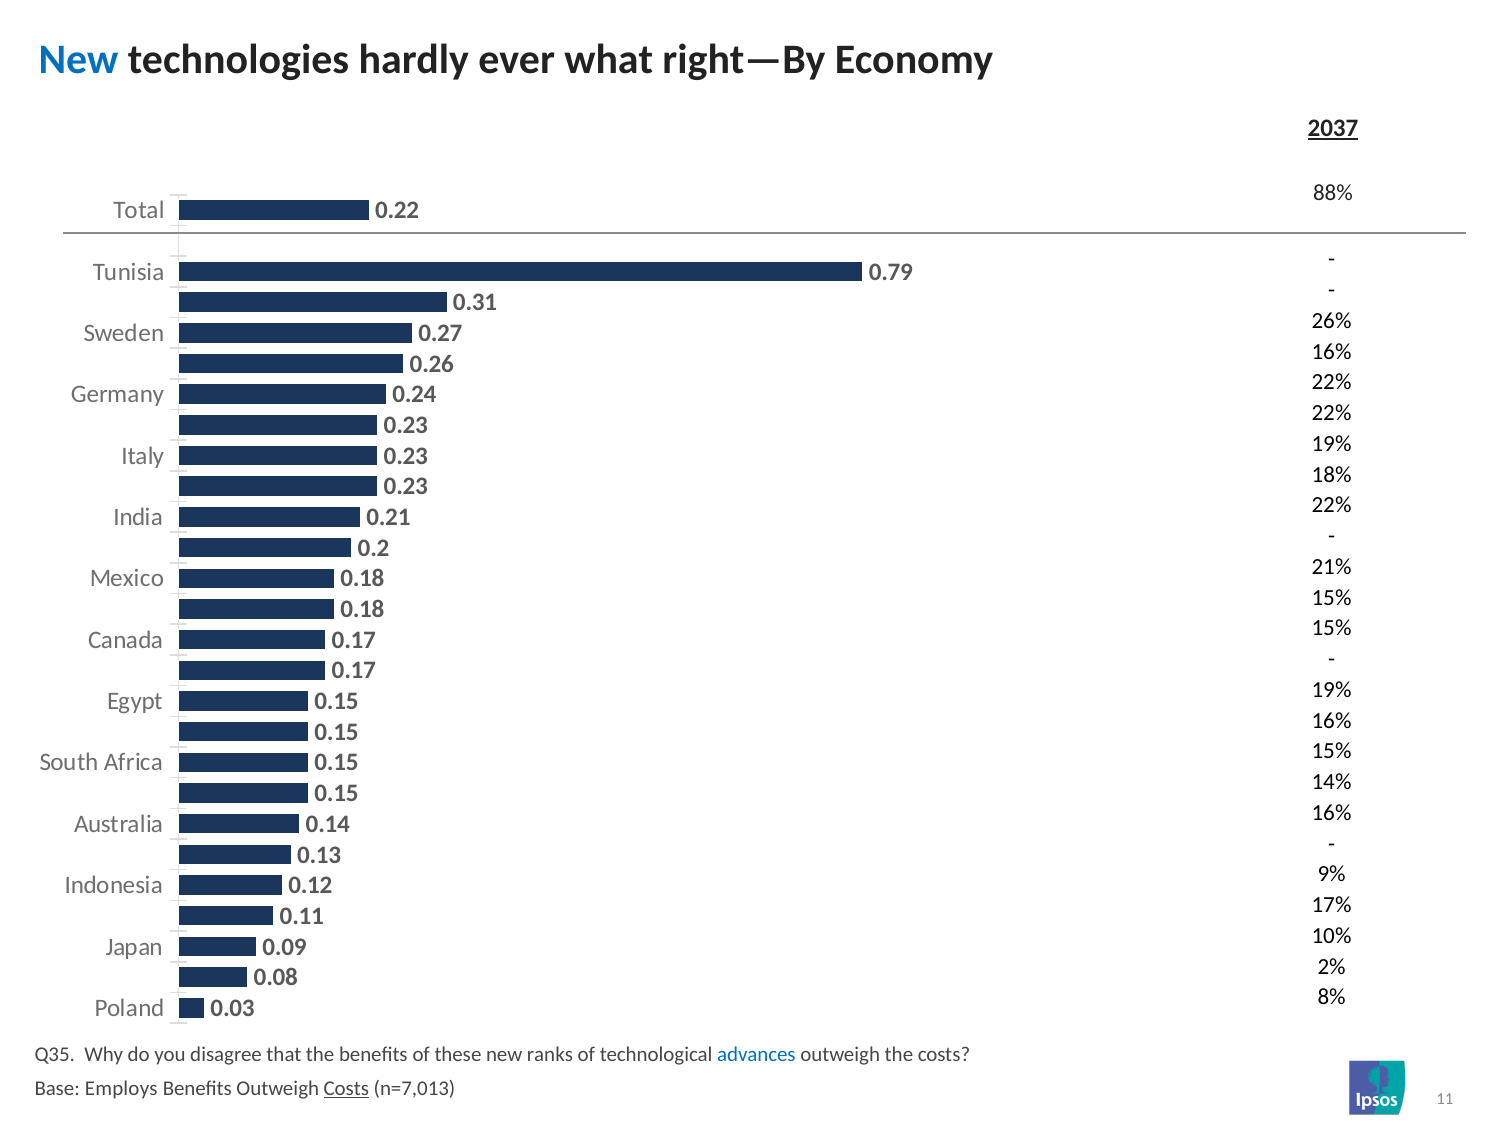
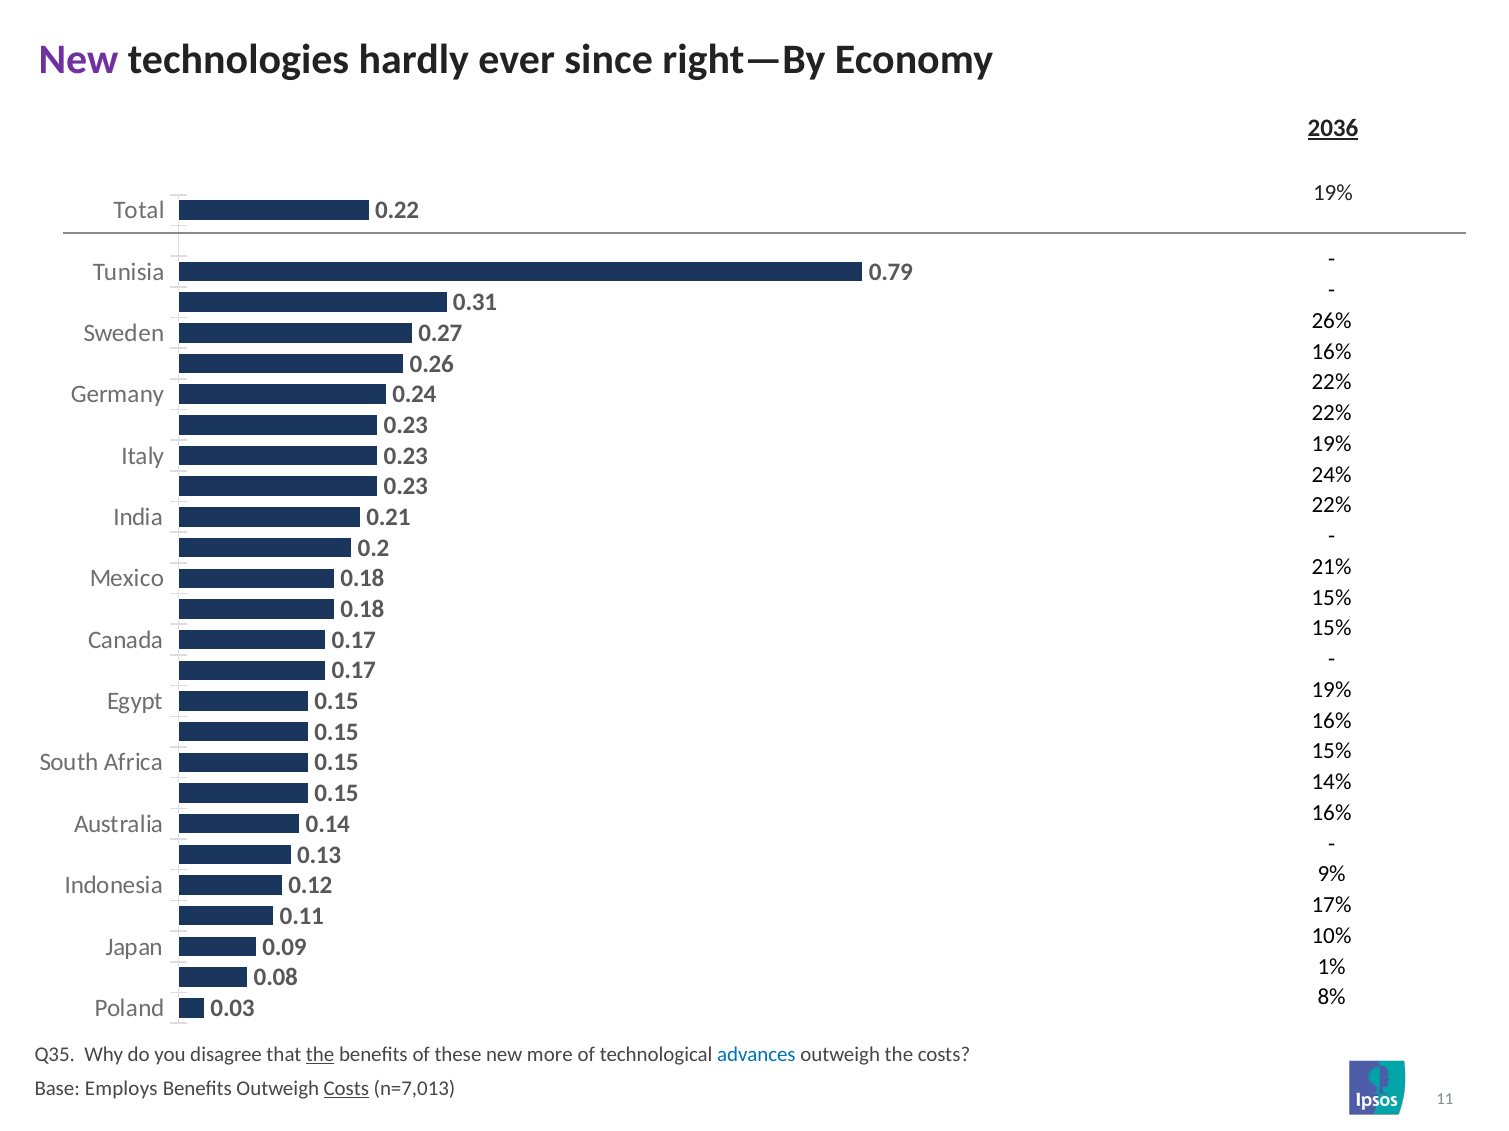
New at (79, 60) colour: blue -> purple
what: what -> since
2037: 2037 -> 2036
88% at (1333, 193): 88% -> 19%
18%: 18% -> 24%
2%: 2% -> 1%
the at (320, 1055) underline: none -> present
ranks: ranks -> more
